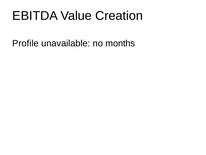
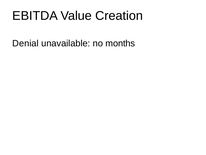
Profile: Profile -> Denial
